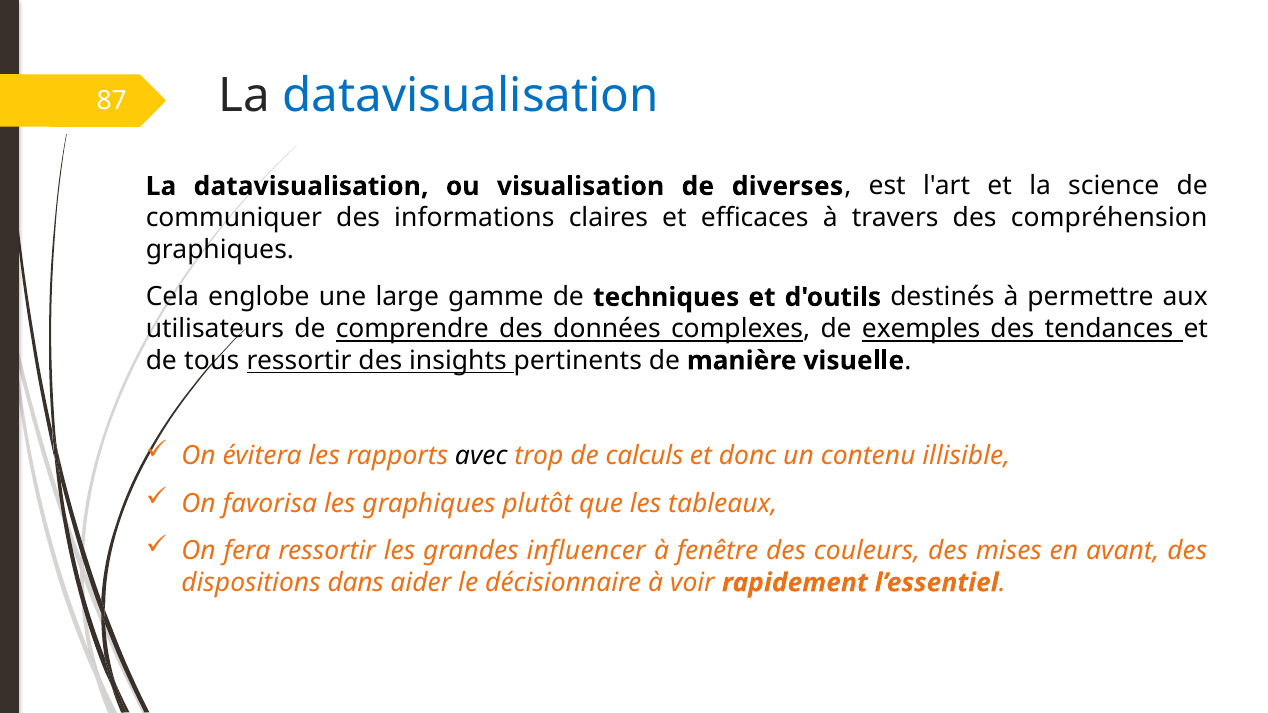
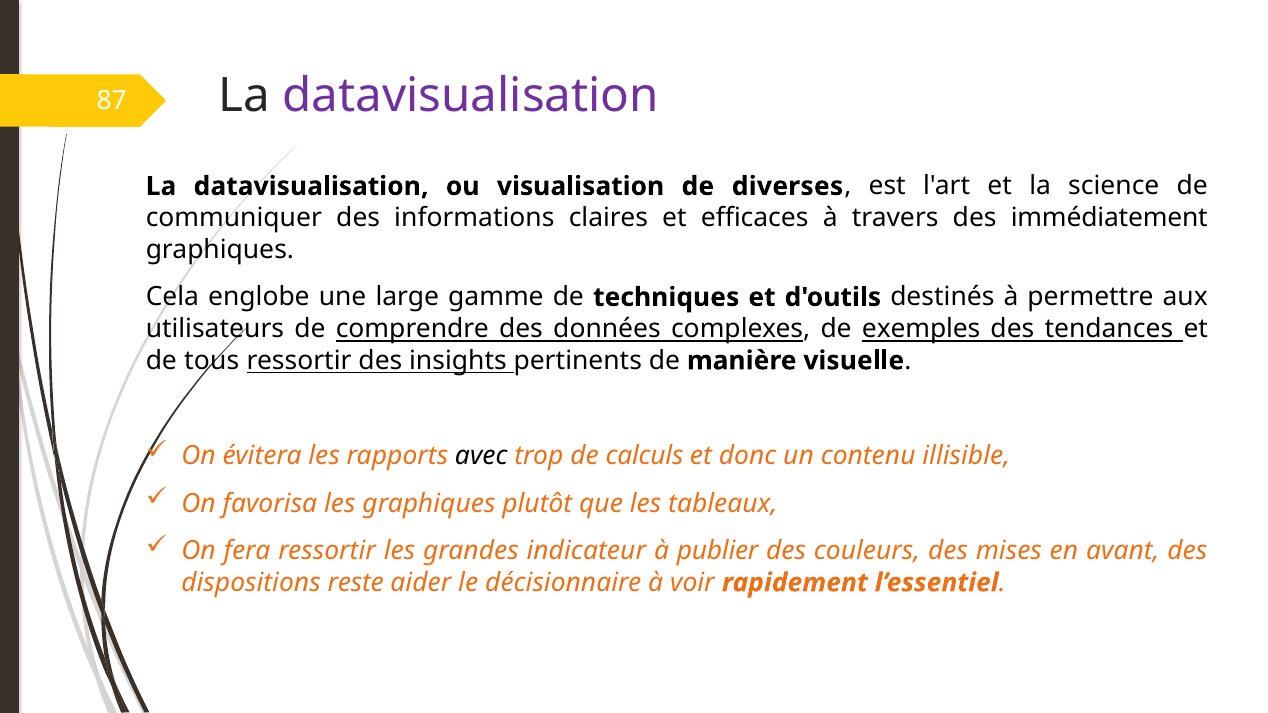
datavisualisation at (471, 96) colour: blue -> purple
compréhension: compréhension -> immédiatement
influencer: influencer -> indicateur
fenêtre: fenêtre -> publier
dans: dans -> reste
